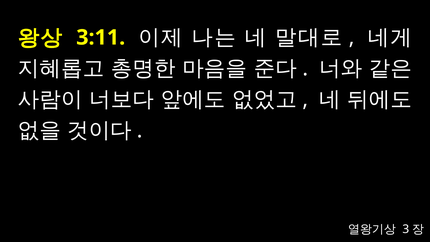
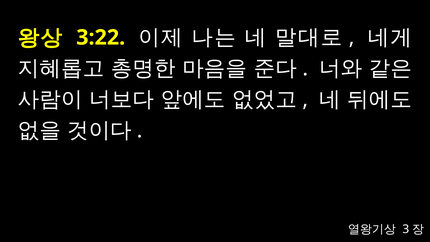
3:11: 3:11 -> 3:22
